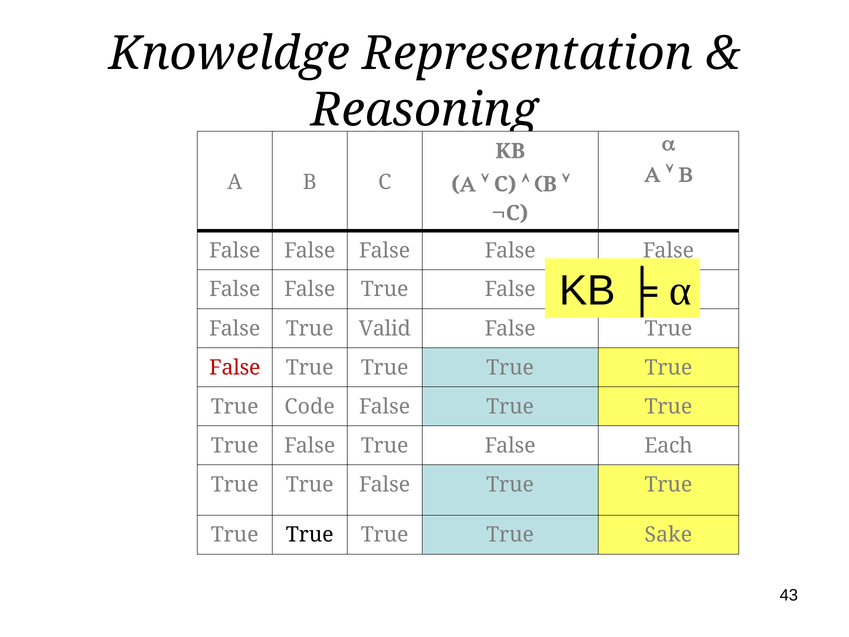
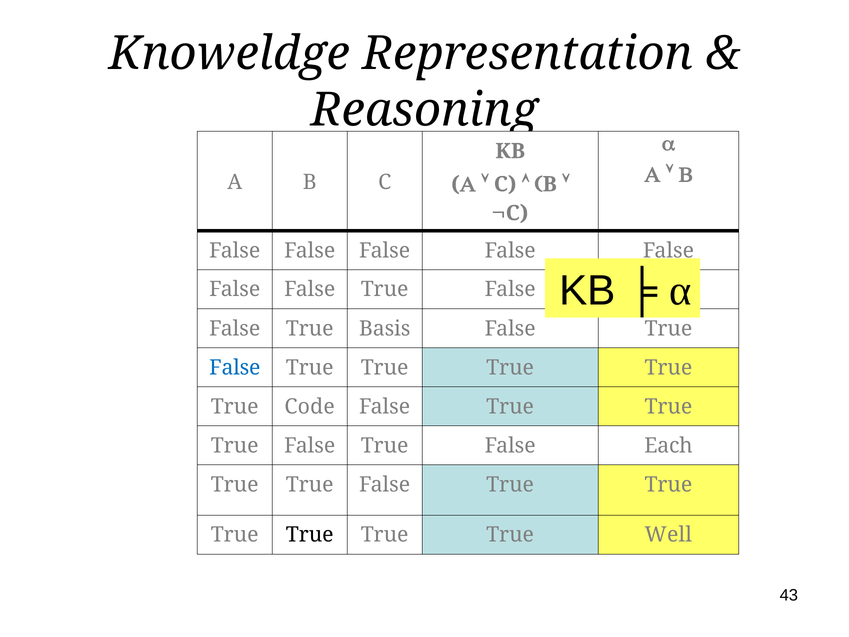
Valid: Valid -> Basis
False at (235, 367) colour: red -> blue
Sake: Sake -> Well
